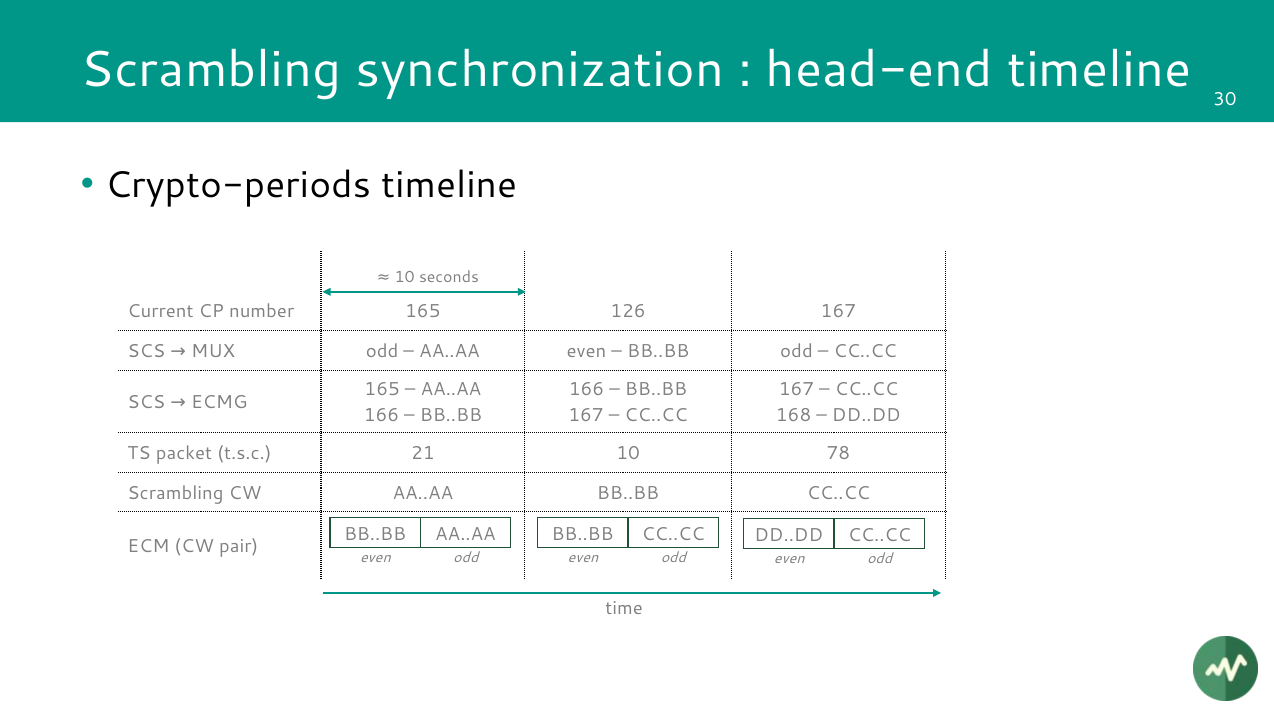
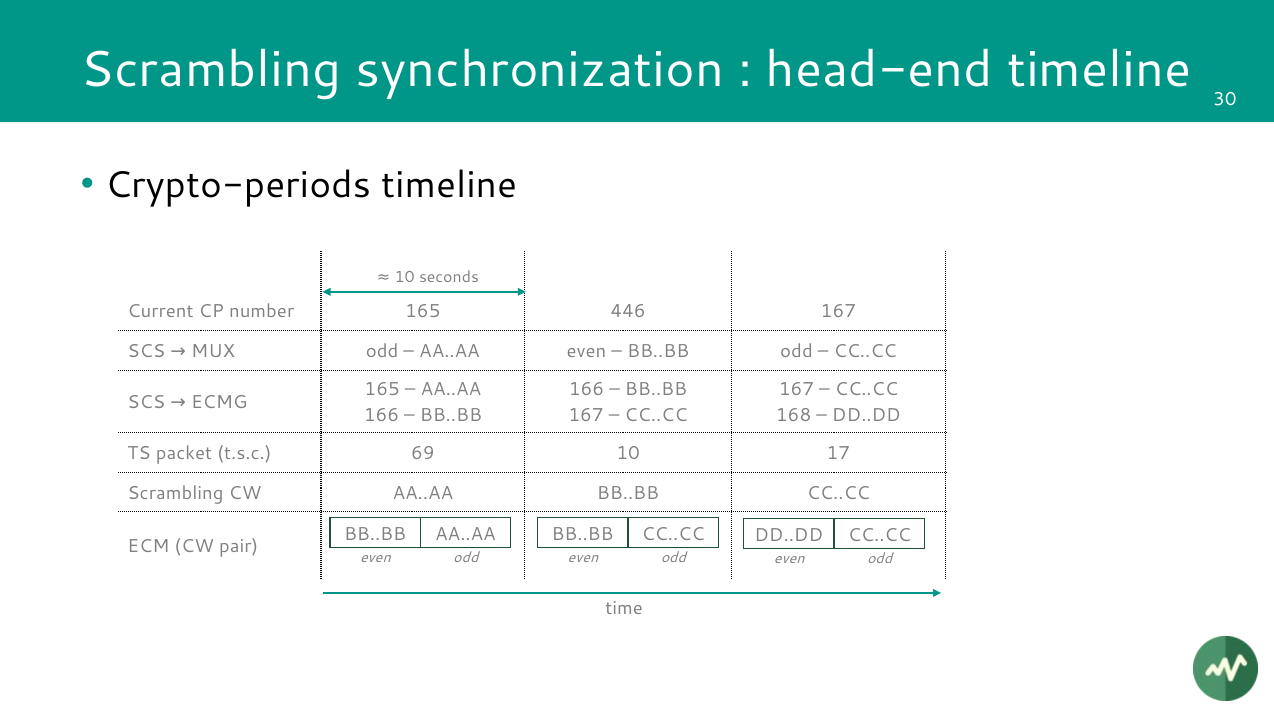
126: 126 -> 446
21: 21 -> 69
78: 78 -> 17
